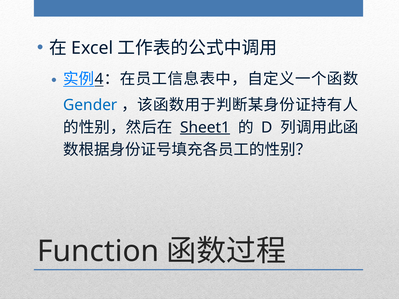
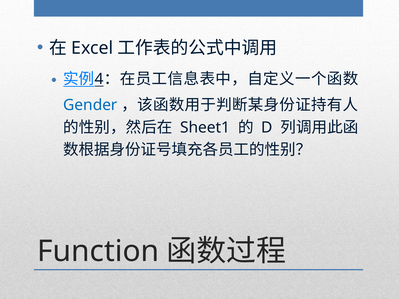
Sheet1 underline: present -> none
